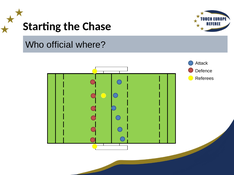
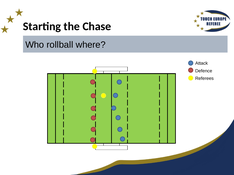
official: official -> rollball
